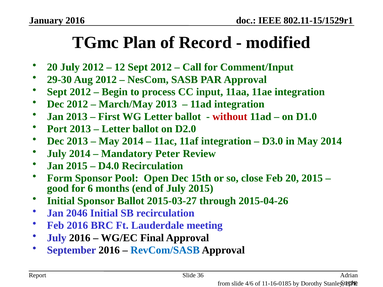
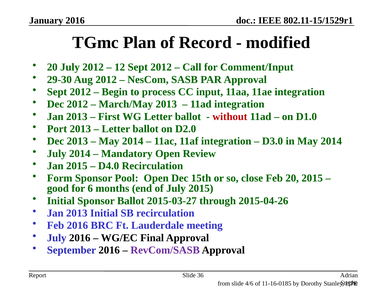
Mandatory Peter: Peter -> Open
2046 at (77, 213): 2046 -> 2013
RevCom/SASB colour: blue -> purple
